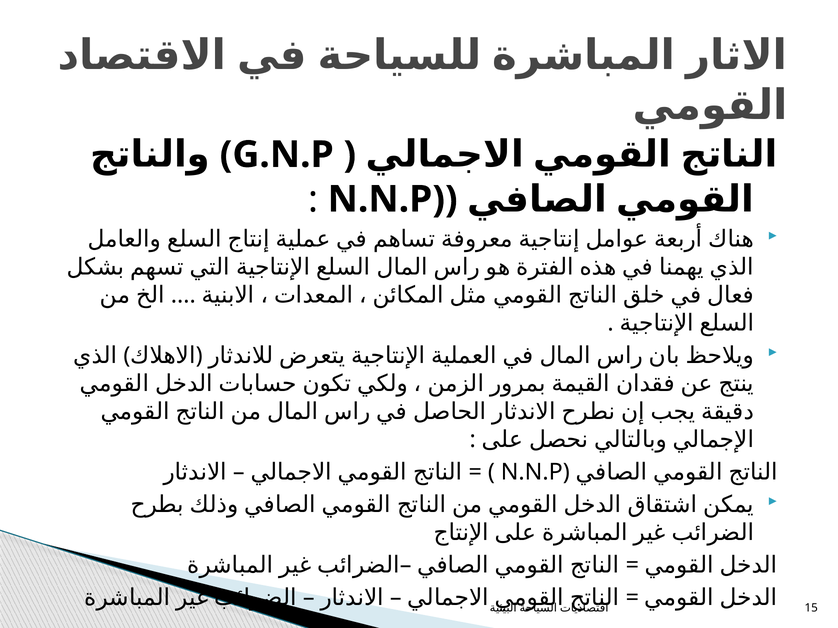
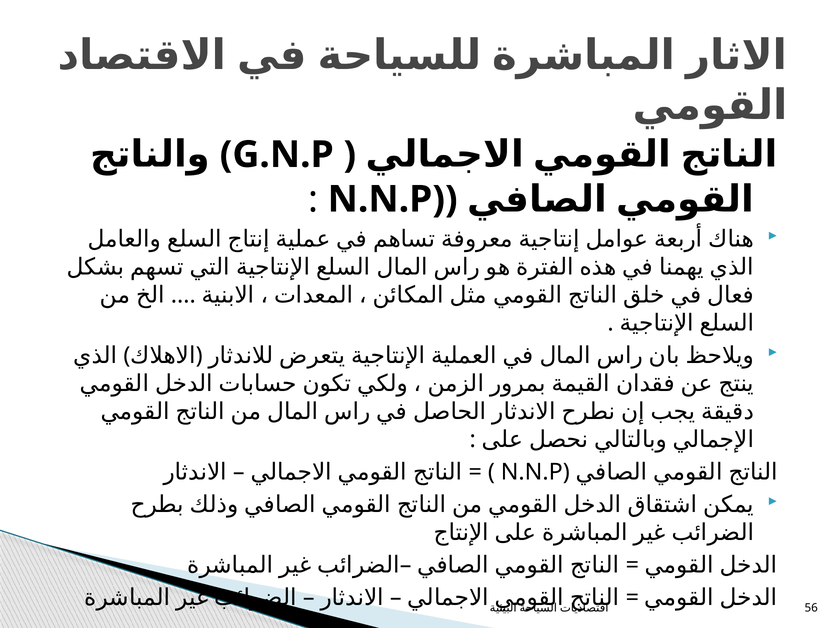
15: 15 -> 56
